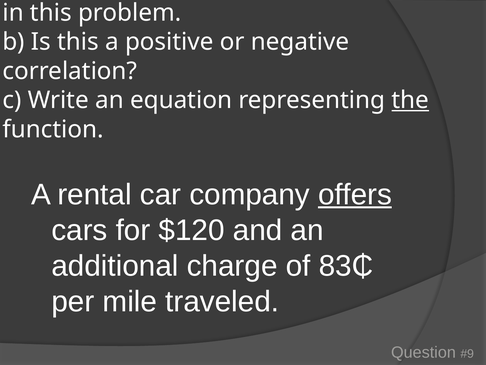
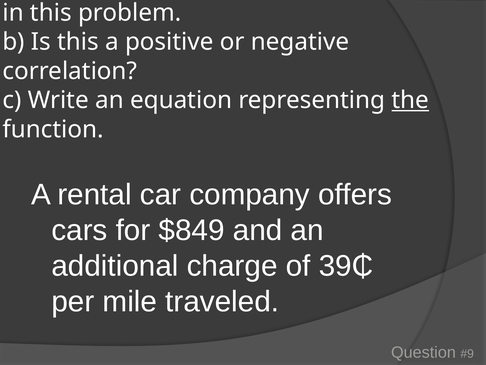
offers underline: present -> none
$120: $120 -> $849
83₵: 83₵ -> 39₵
